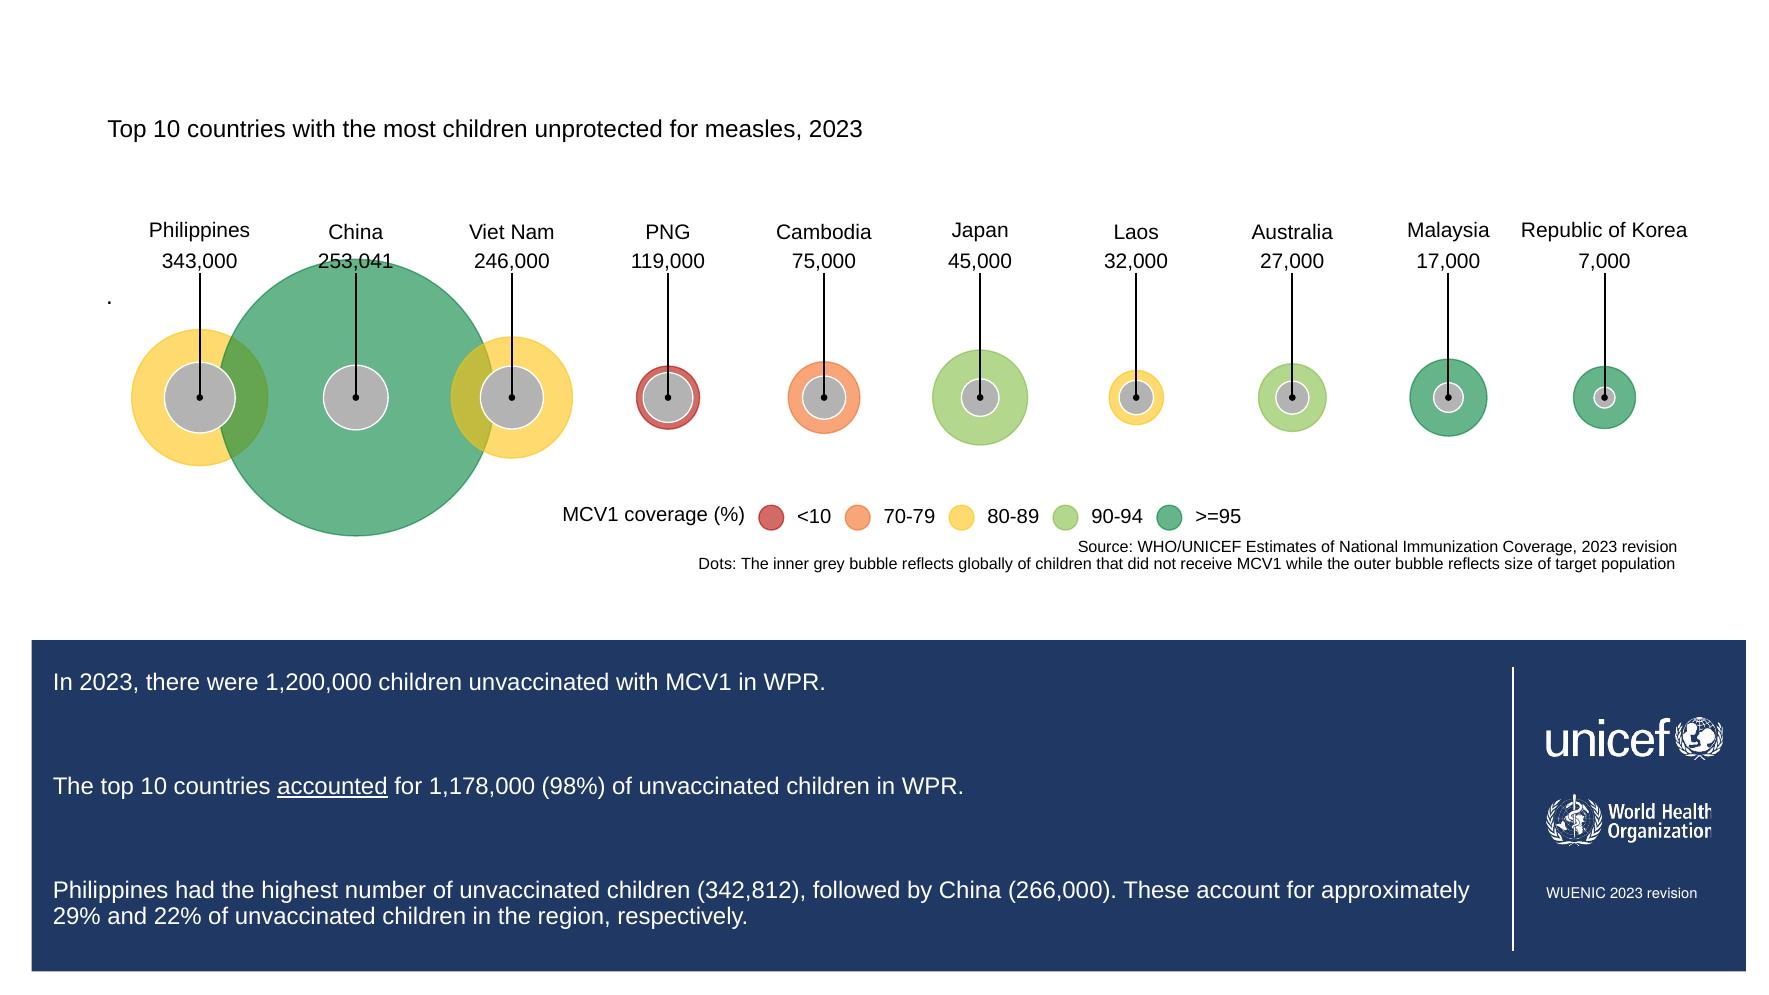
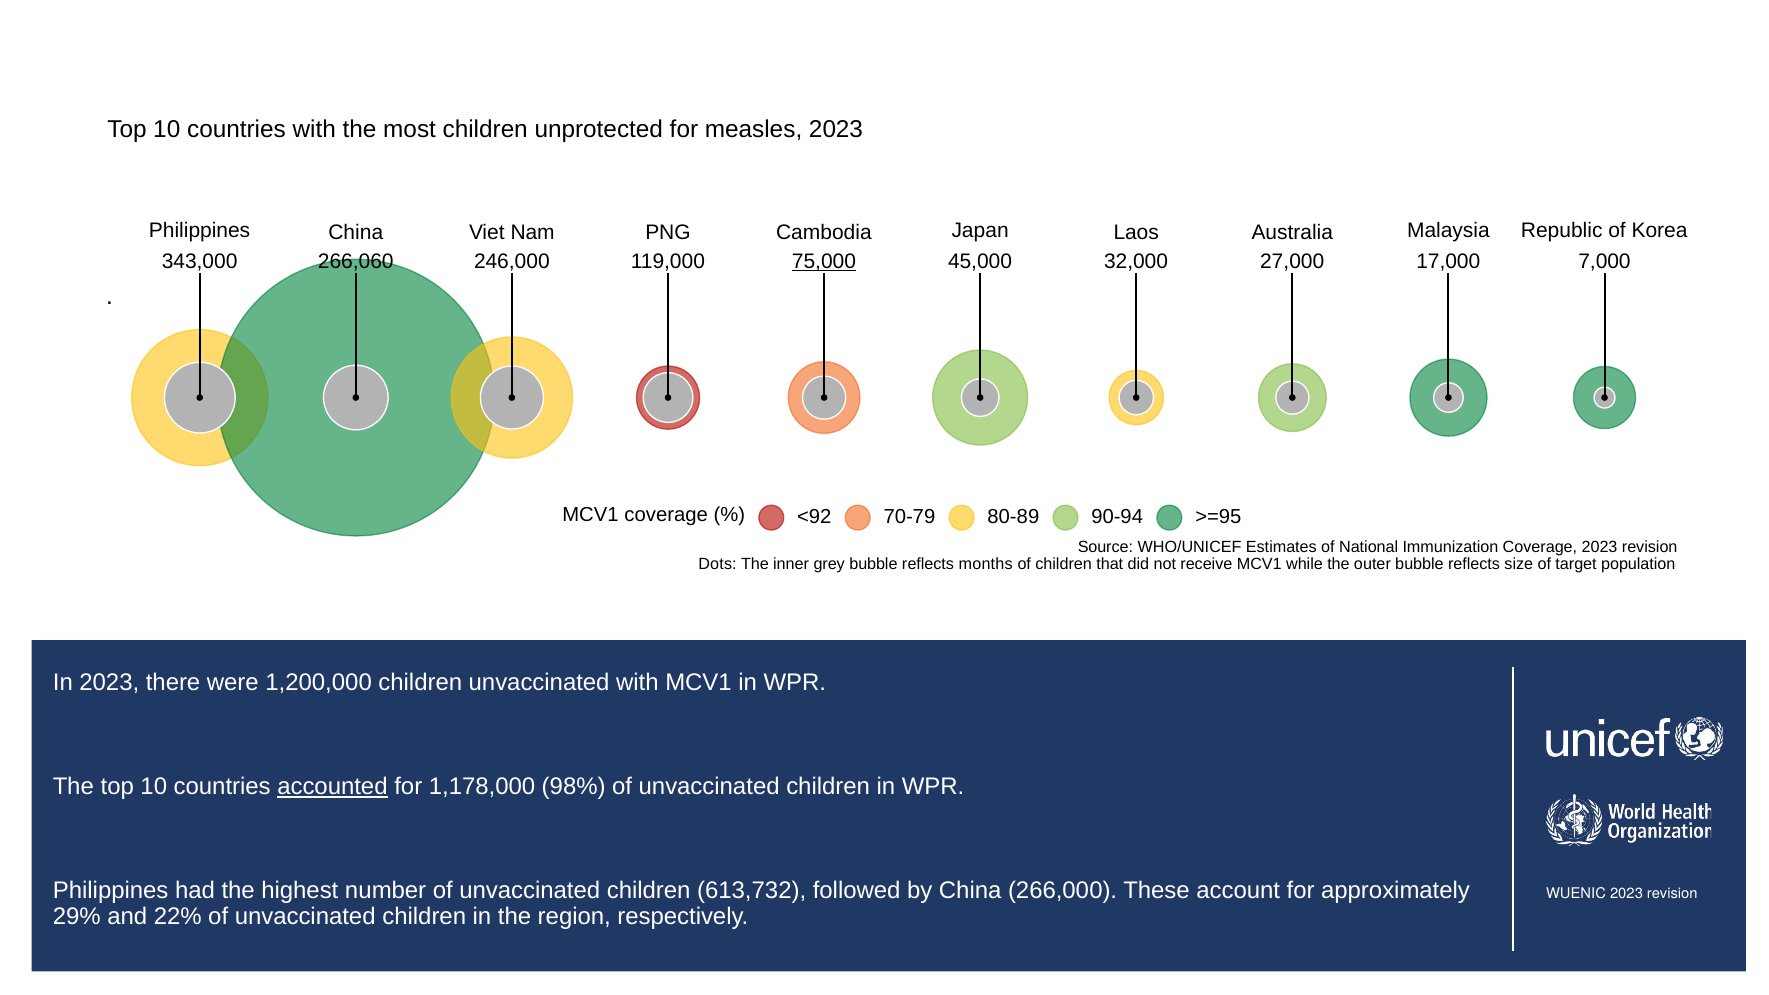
253,041: 253,041 -> 266,060
75,000 underline: none -> present
<10: <10 -> <92
globally: globally -> months
342,812: 342,812 -> 613,732
